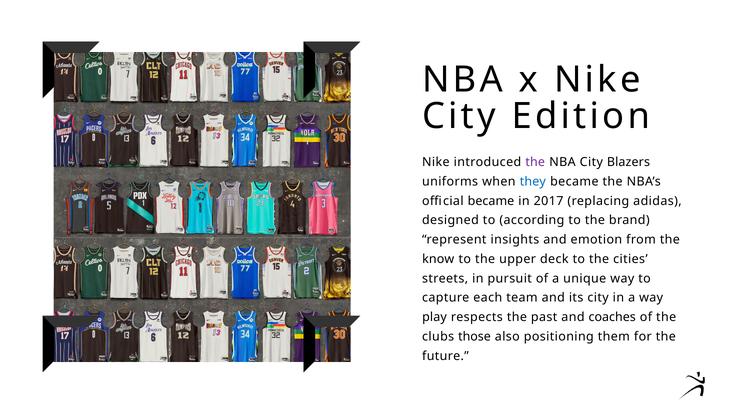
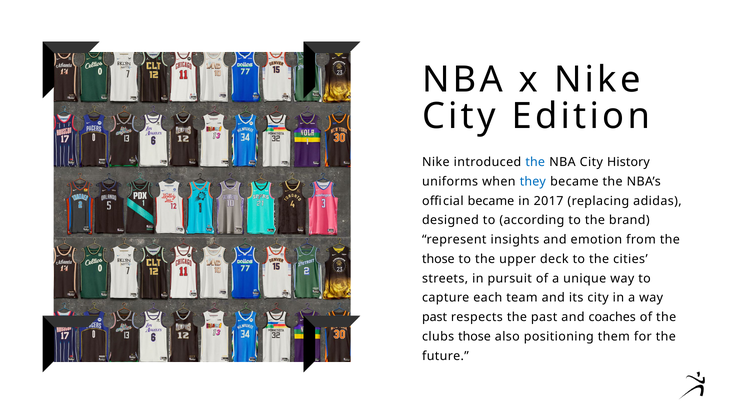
the at (535, 162) colour: purple -> blue
Blazers: Blazers -> History
know at (438, 259): know -> those
play at (434, 317): play -> past
